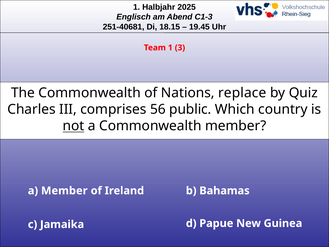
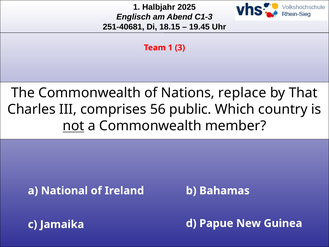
Quiz: Quiz -> That
a Member: Member -> National
